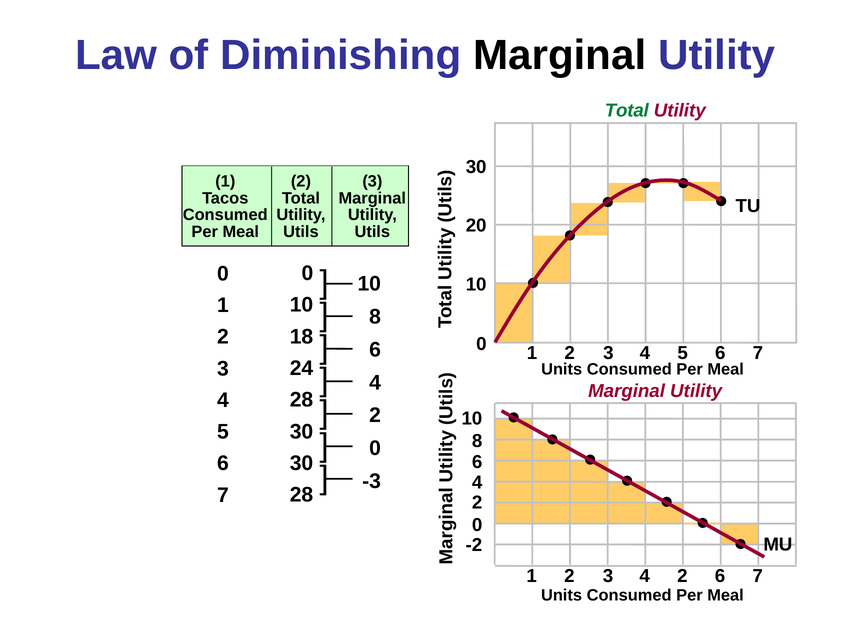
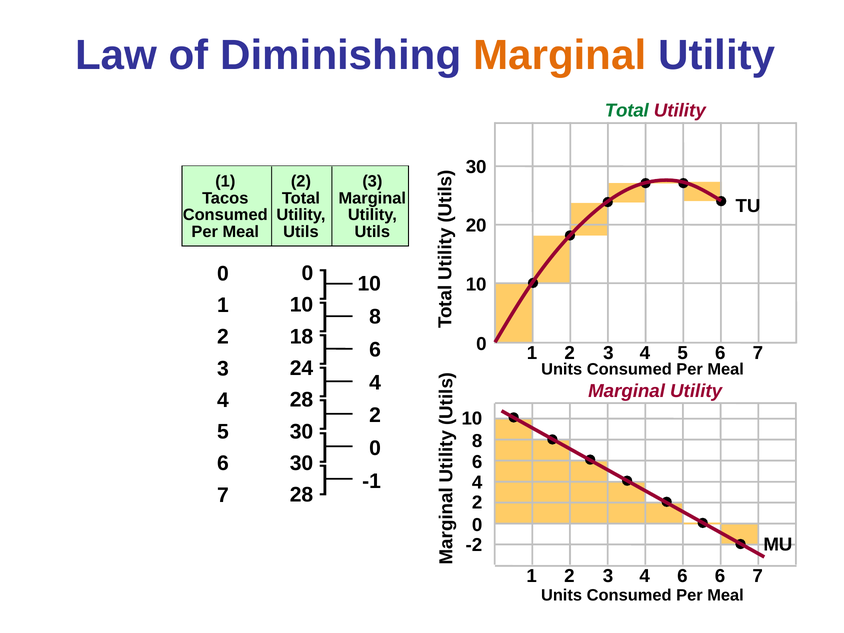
Marginal at (560, 55) colour: black -> orange
-3: -3 -> -1
3 4 2: 2 -> 6
